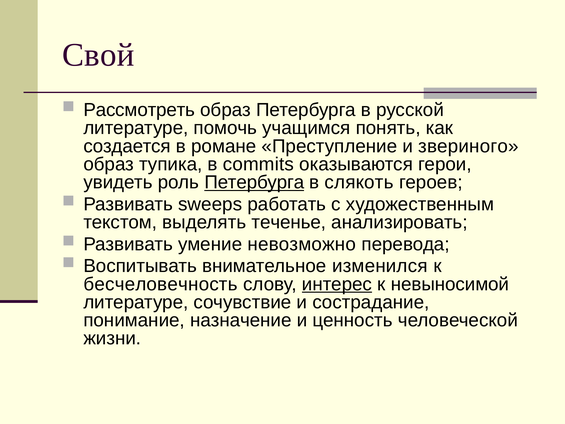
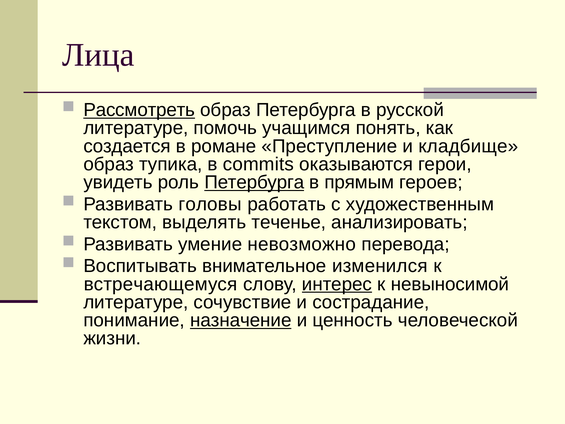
Свой: Свой -> Лица
Рассмотреть underline: none -> present
звериного: звериного -> кладбище
слякоть: слякоть -> прямым
sweeps: sweeps -> головы
бесчеловечность: бесчеловечность -> встречающемуся
назначение underline: none -> present
